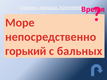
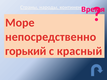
бальных: бальных -> красный
